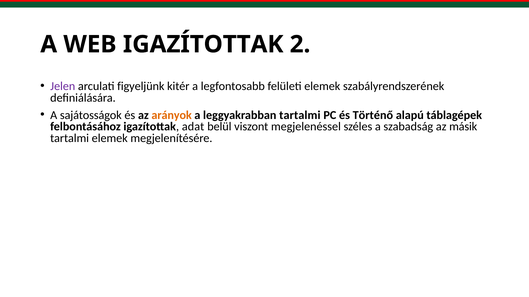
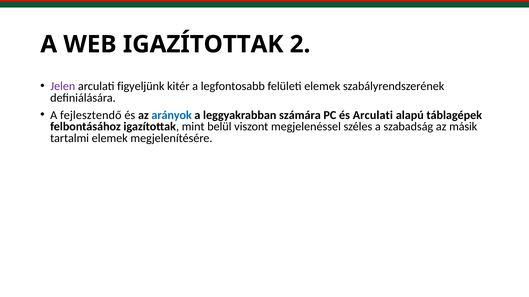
sajátosságok: sajátosságok -> fejlesztendő
arányok colour: orange -> blue
leggyakrabban tartalmi: tartalmi -> számára
és Történő: Történő -> Arculati
adat: adat -> mint
